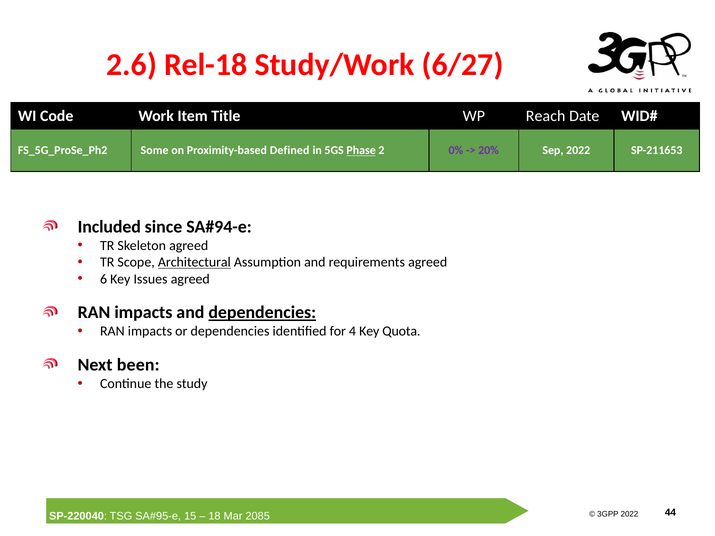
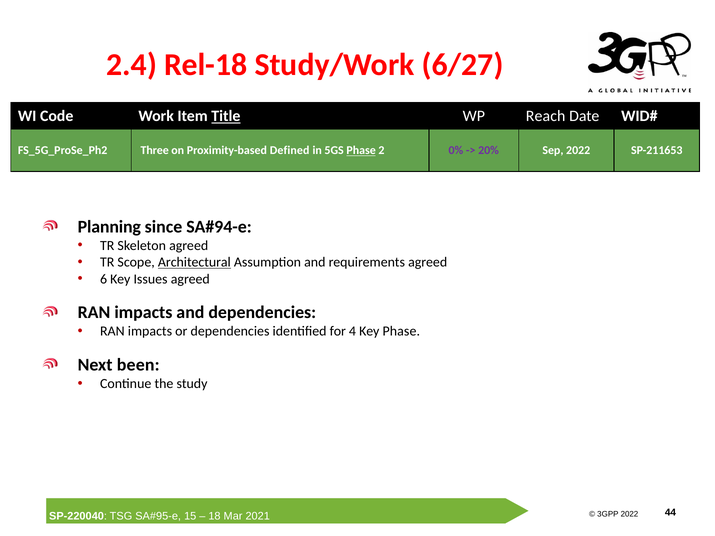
2.6: 2.6 -> 2.4
Title underline: none -> present
Some: Some -> Three
Included: Included -> Planning
dependencies at (262, 313) underline: present -> none
Key Quota: Quota -> Phase
2085: 2085 -> 2021
